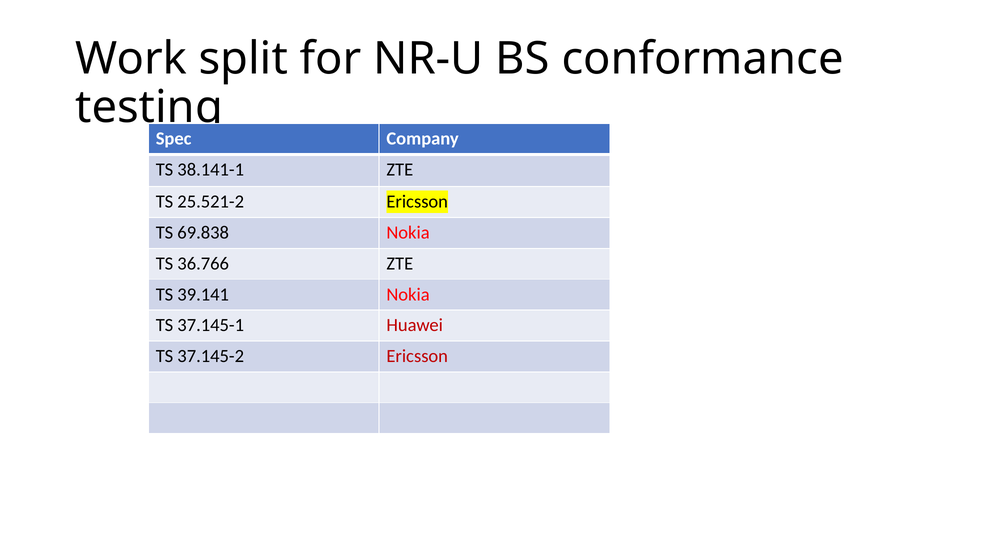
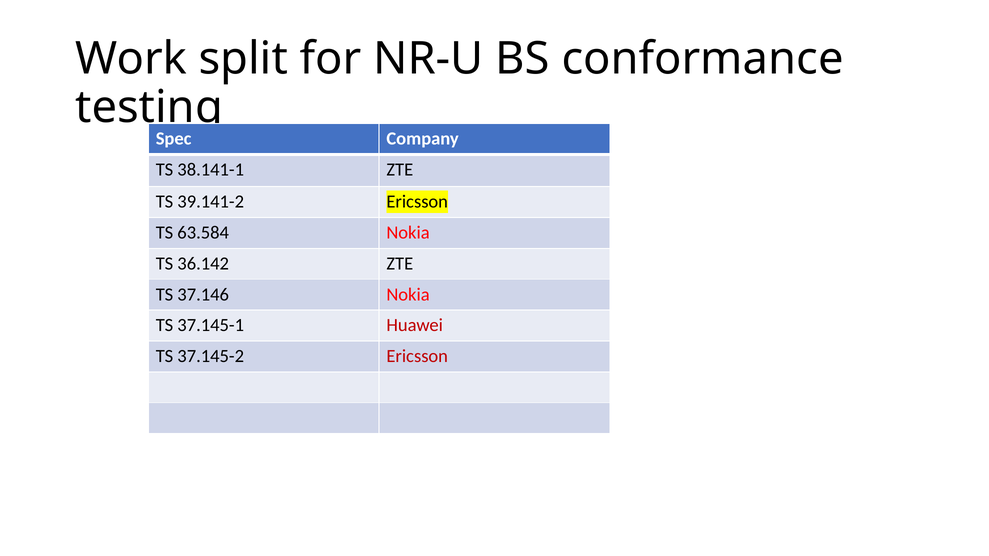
25.521-2: 25.521-2 -> 39.141-2
69.838: 69.838 -> 63.584
36.766: 36.766 -> 36.142
39.141: 39.141 -> 37.146
